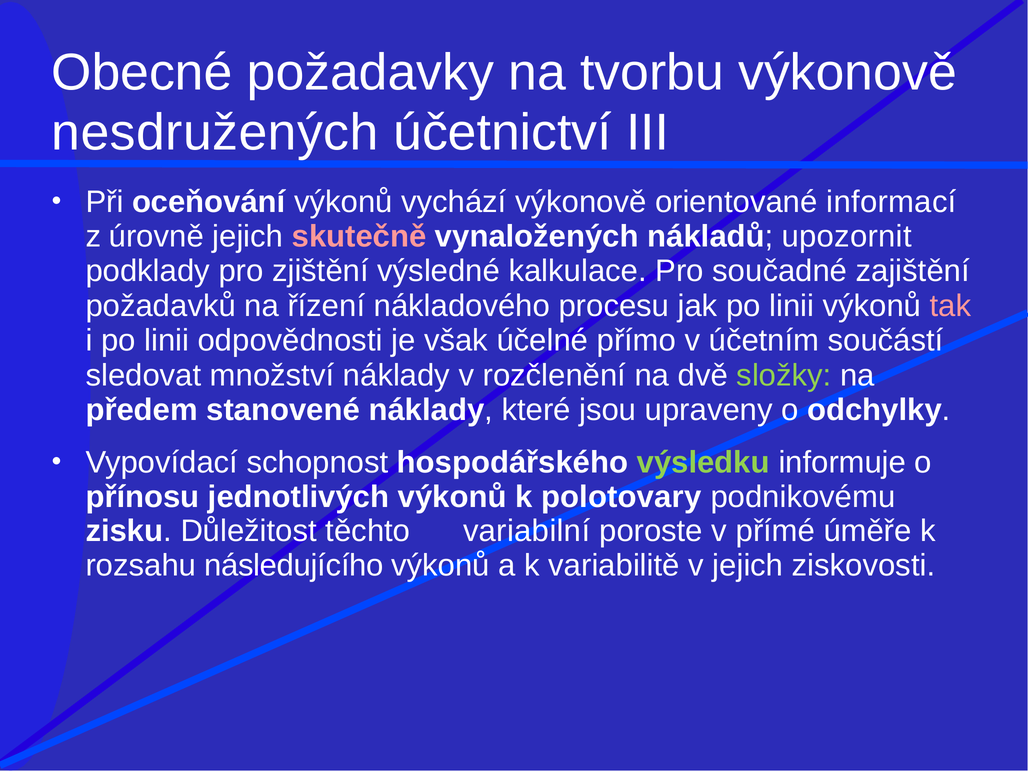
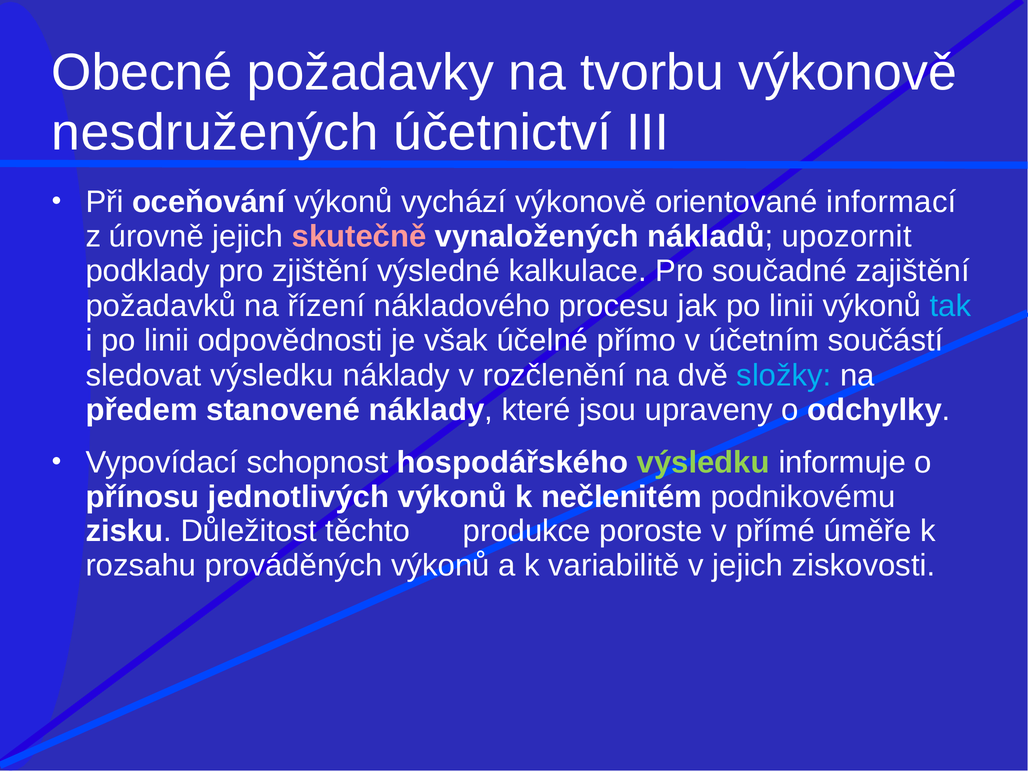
tak colour: pink -> light blue
sledovat množství: množství -> výsledku
složky colour: light green -> light blue
polotovary: polotovary -> nečlenitém
variabilní: variabilní -> produkce
následujícího: následujícího -> prováděných
